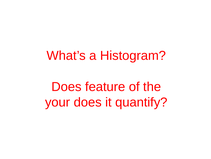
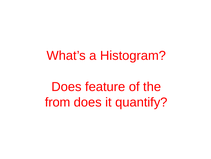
your: your -> from
